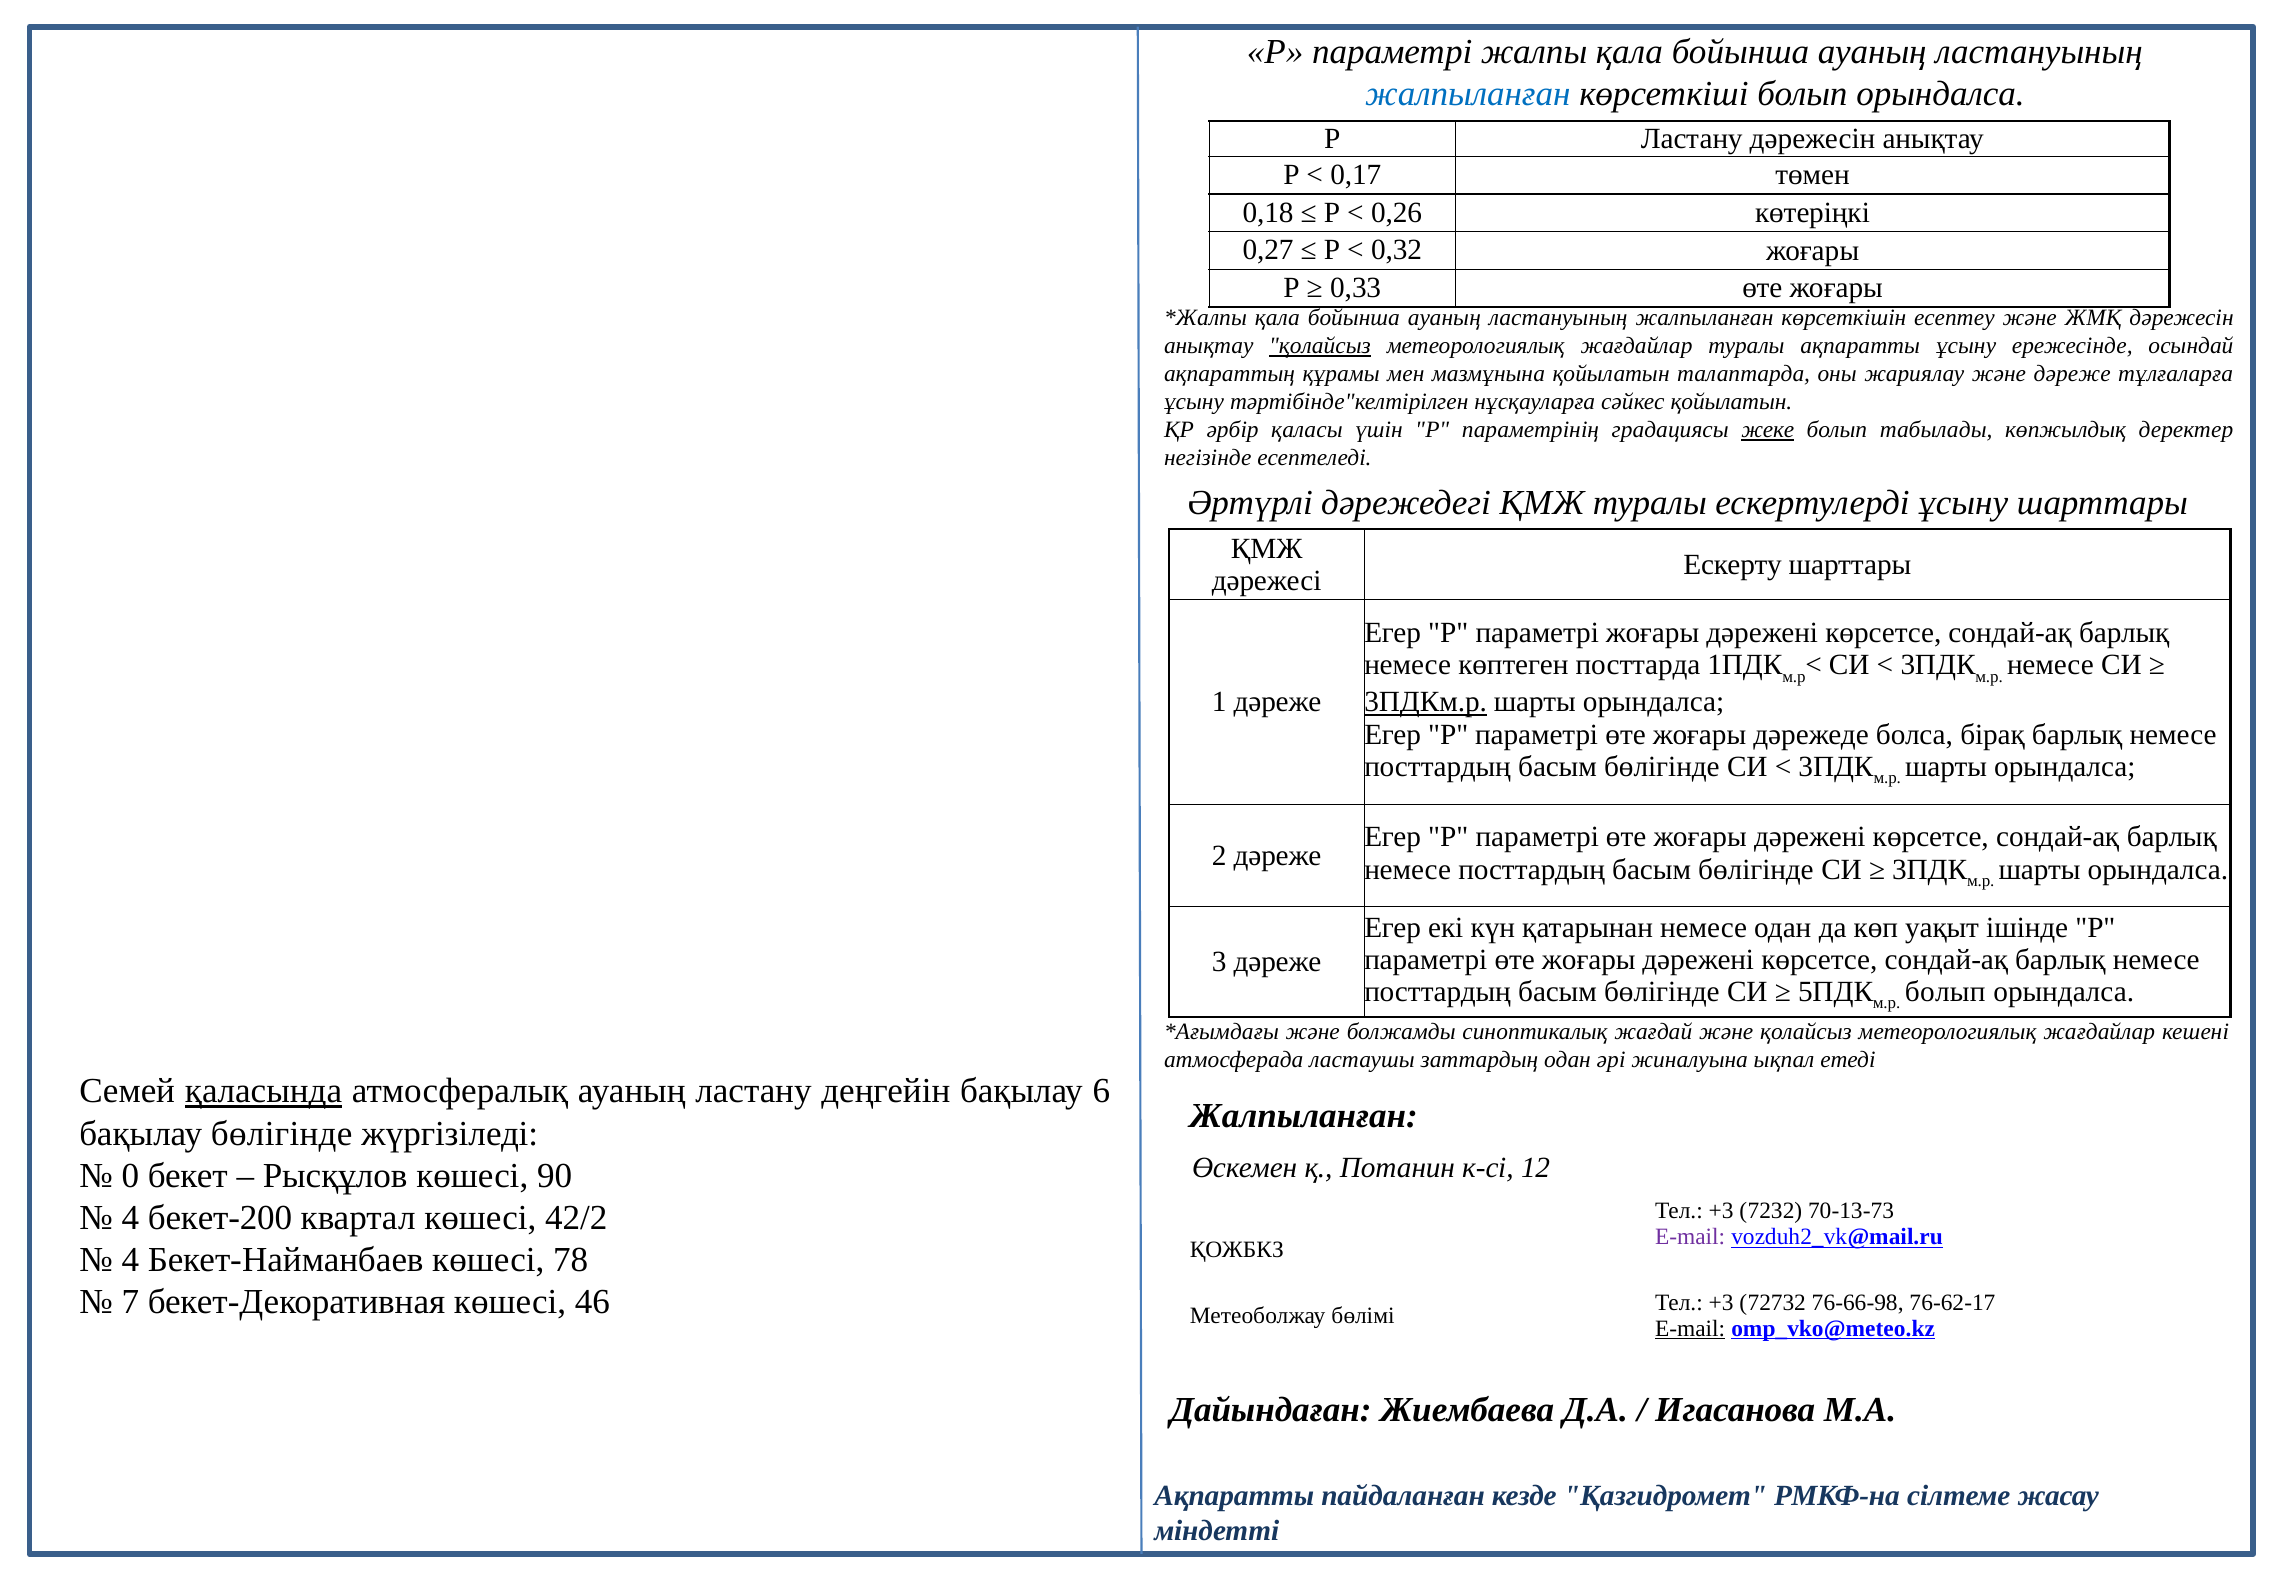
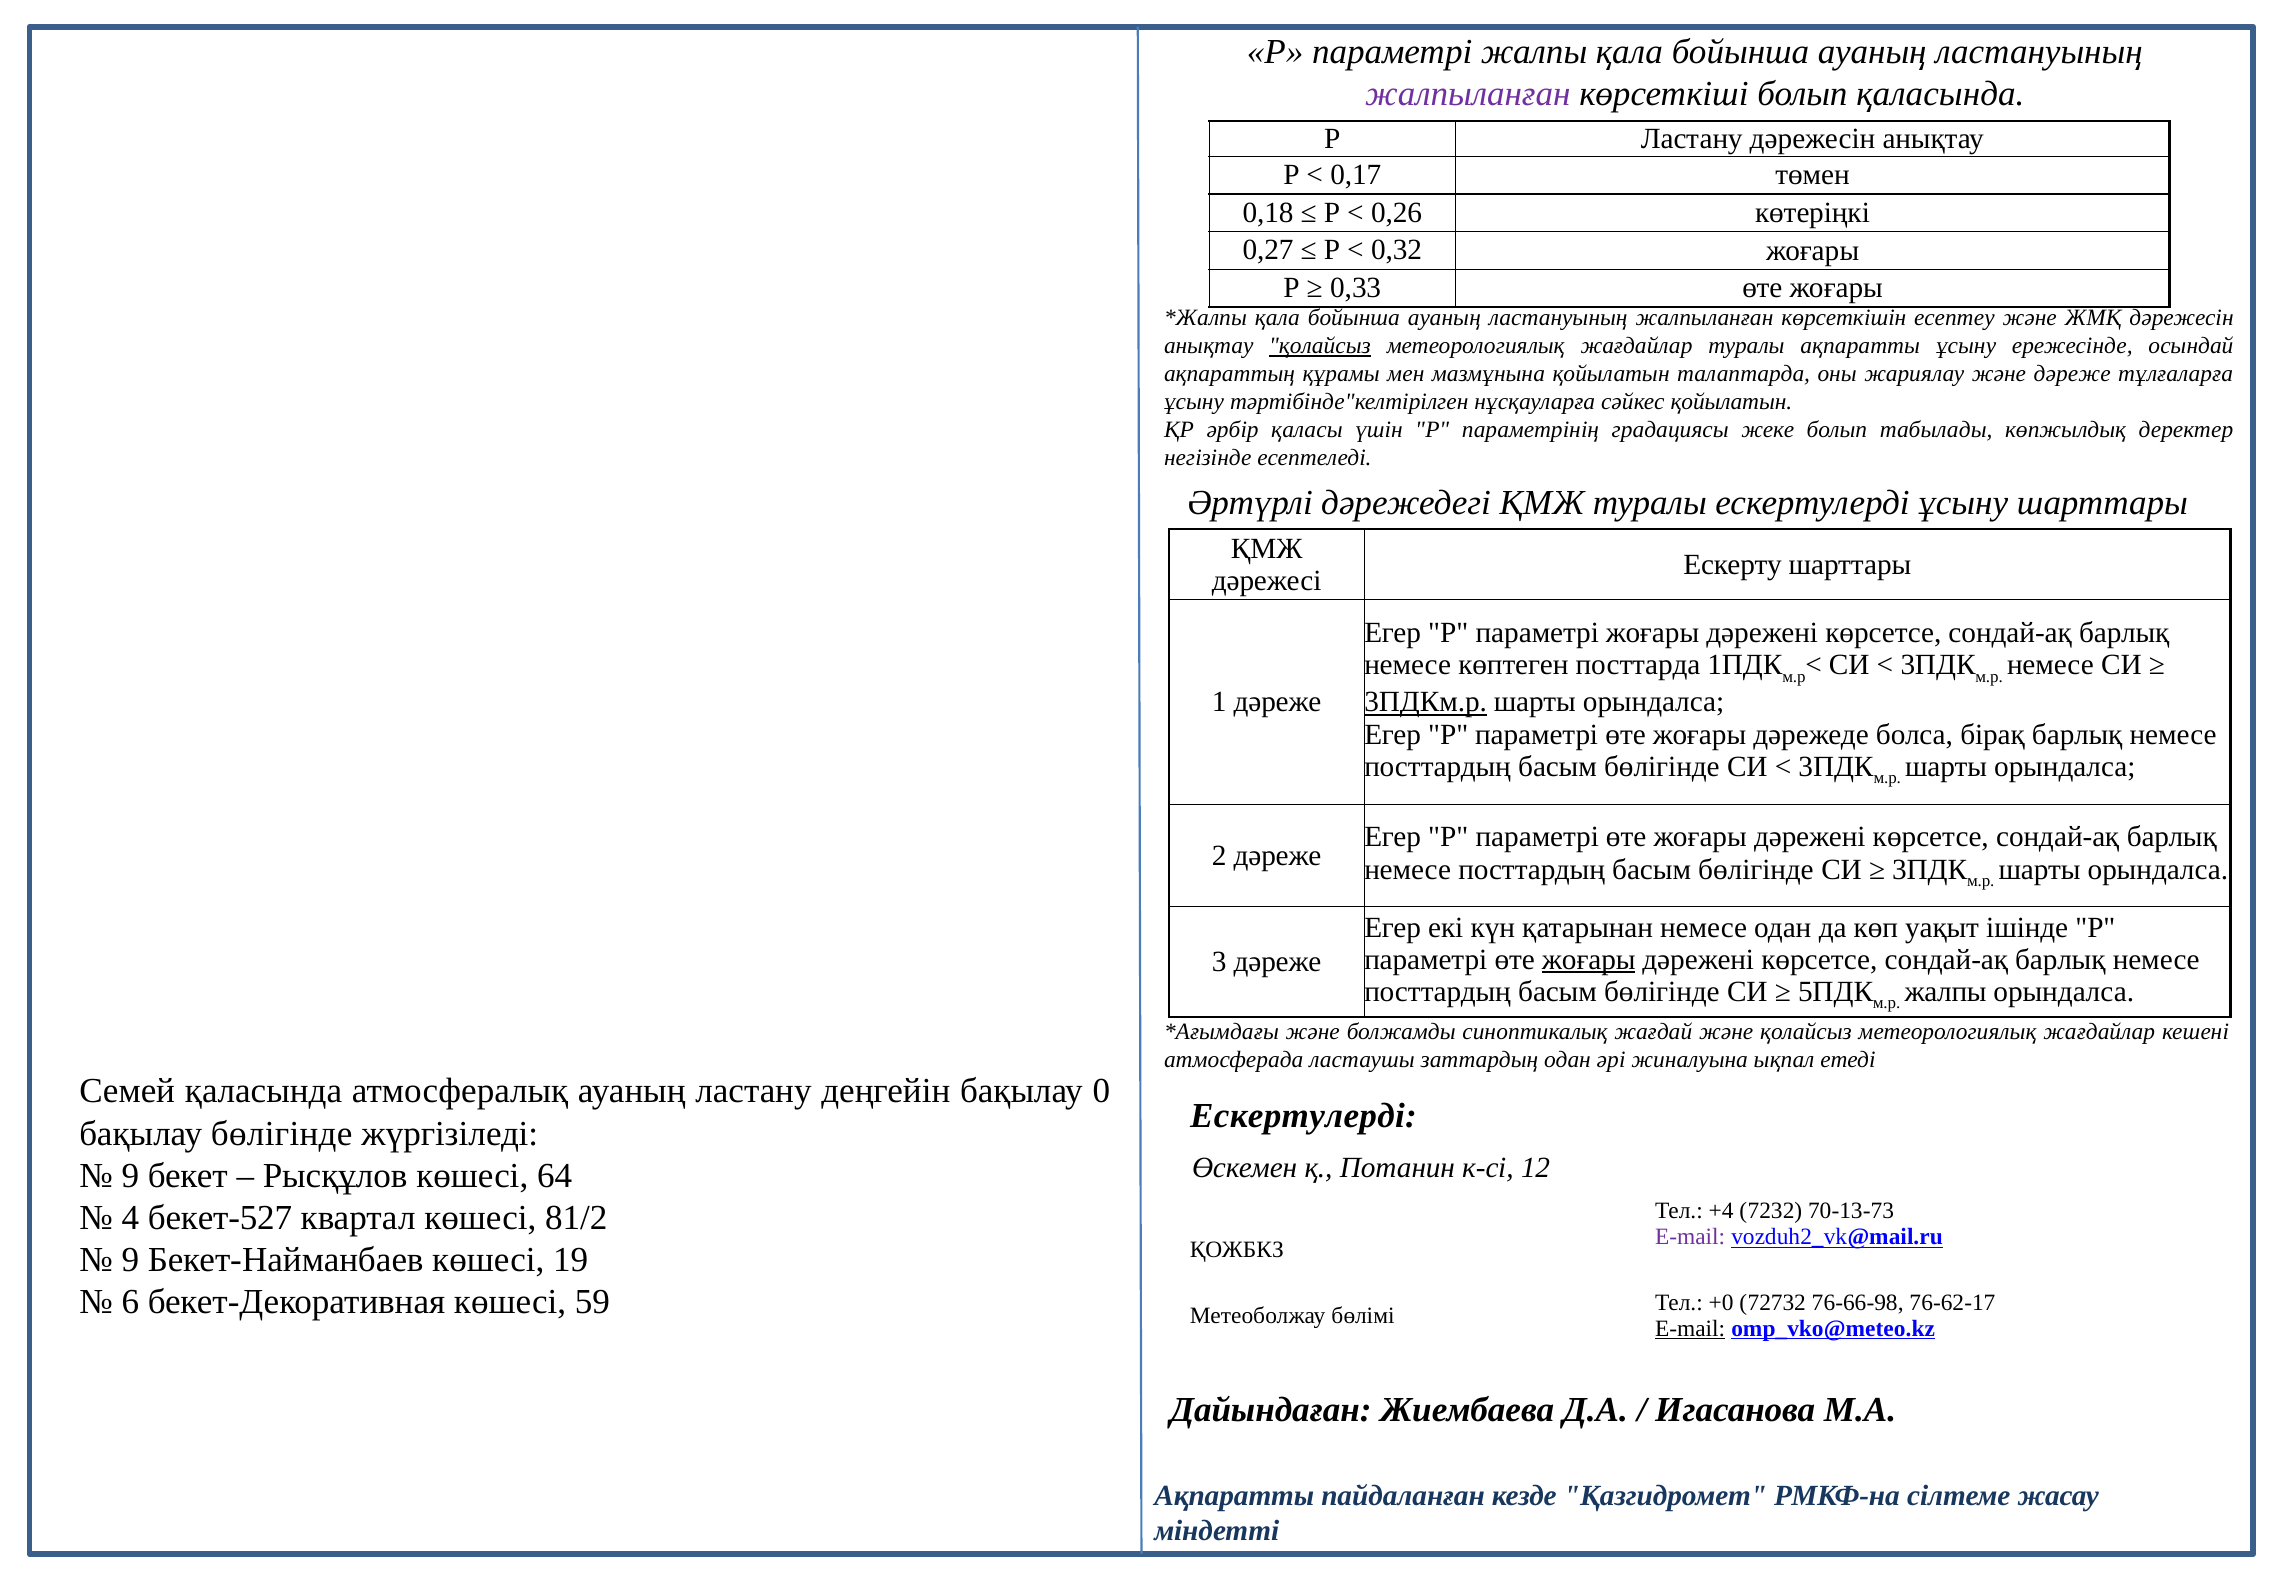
жалпыланған at (1468, 94) colour: blue -> purple
көрсеткіші болып орындалса: орындалса -> қаласында
жеке underline: present -> none
жоғары at (1589, 959) underline: none -> present
болып at (1945, 992): болып -> жалпы
қаласында at (264, 1091) underline: present -> none
6: 6 -> 0
Жалпыланған at (1304, 1115): Жалпыланған -> Ескертулерді
0 at (130, 1175): 0 -> 9
90: 90 -> 64
+3 at (1721, 1211): +3 -> +4
бекет-200: бекет-200 -> бекет-527
42/2: 42/2 -> 81/2
4 at (130, 1260): 4 -> 9
78: 78 -> 19
7: 7 -> 6
46: 46 -> 59
+3 at (1721, 1302): +3 -> +0
